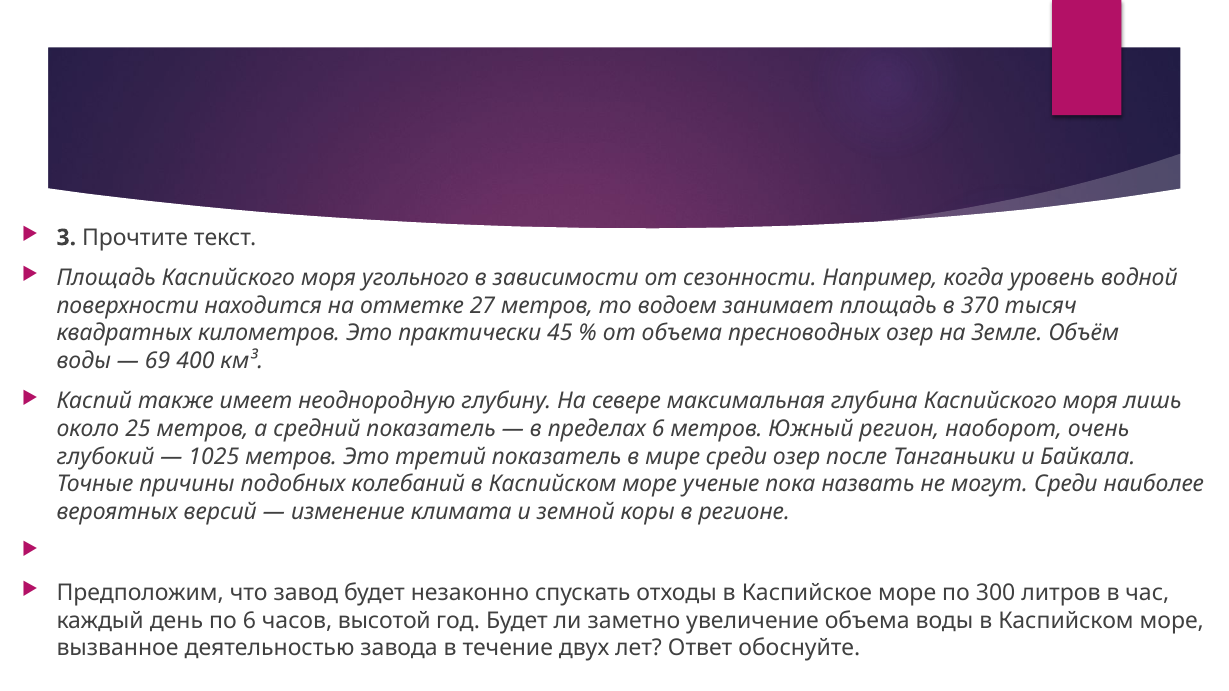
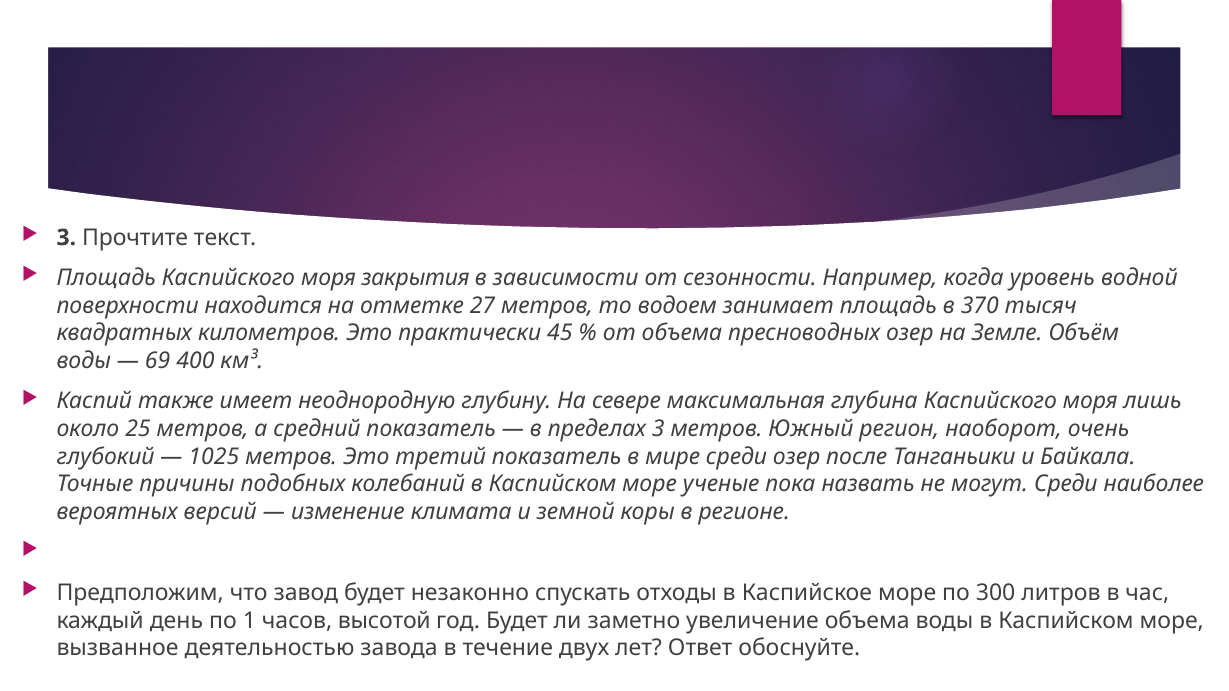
угольного: угольного -> закрытия
пределах 6: 6 -> 3
по 6: 6 -> 1
